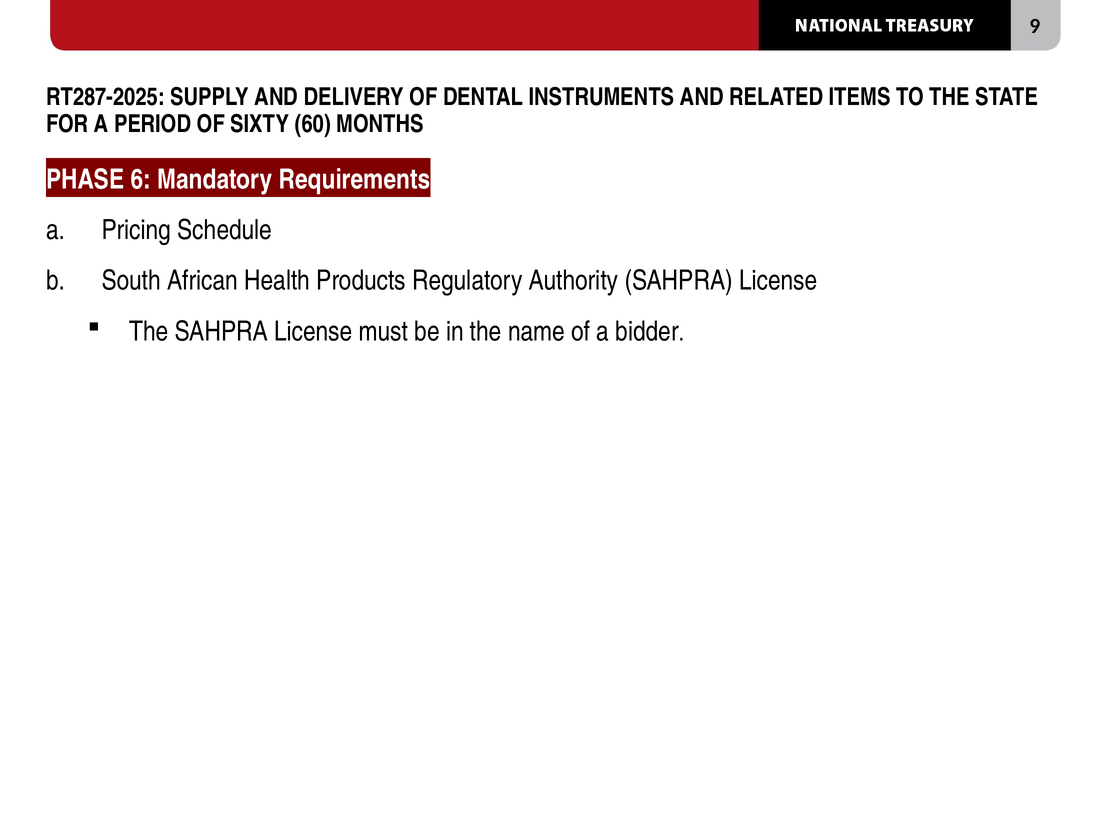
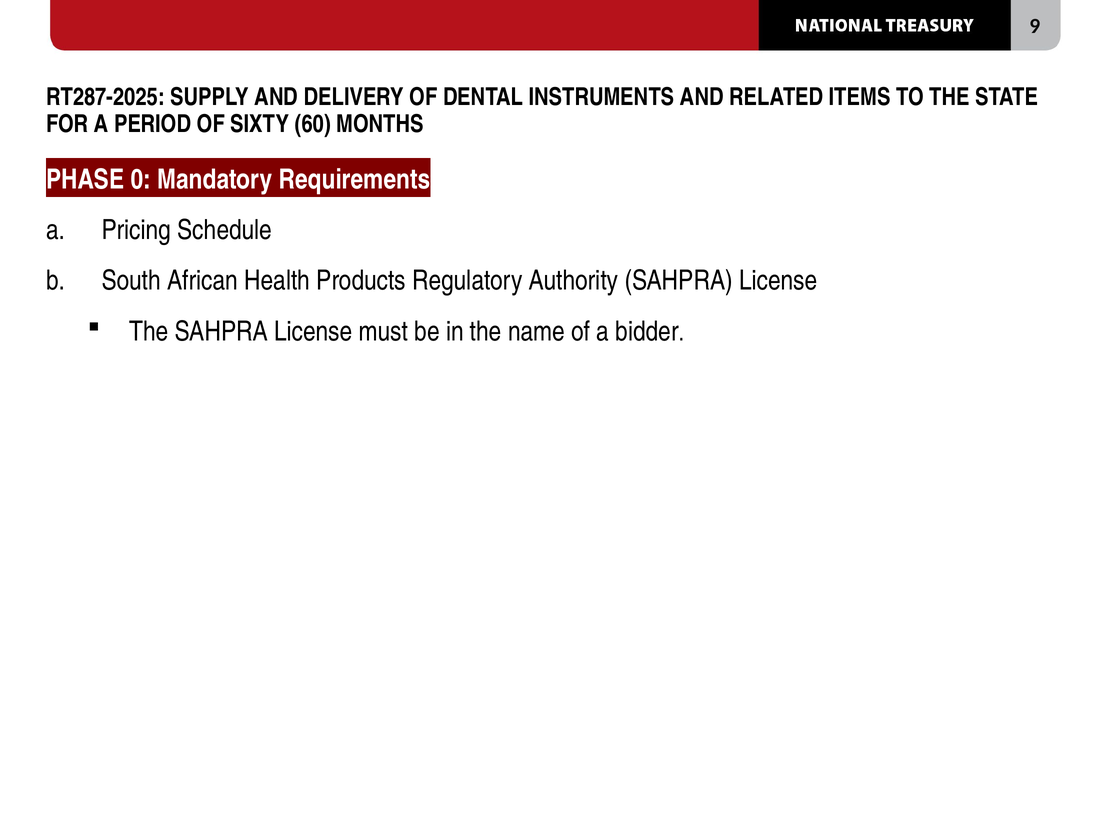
6: 6 -> 0
